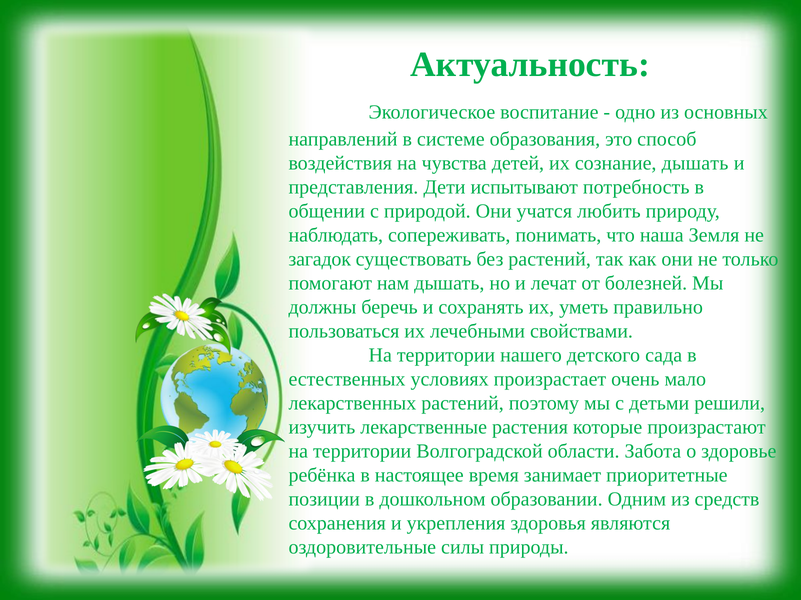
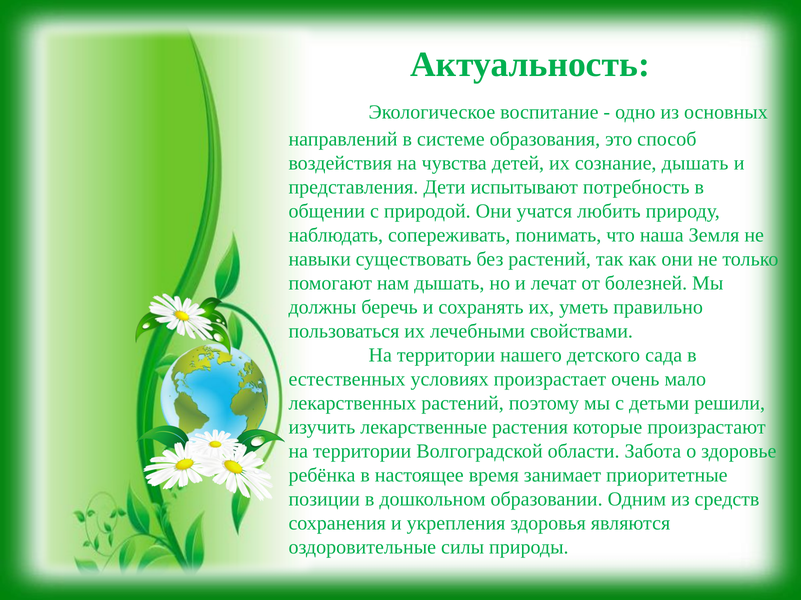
загадок: загадок -> навыки
